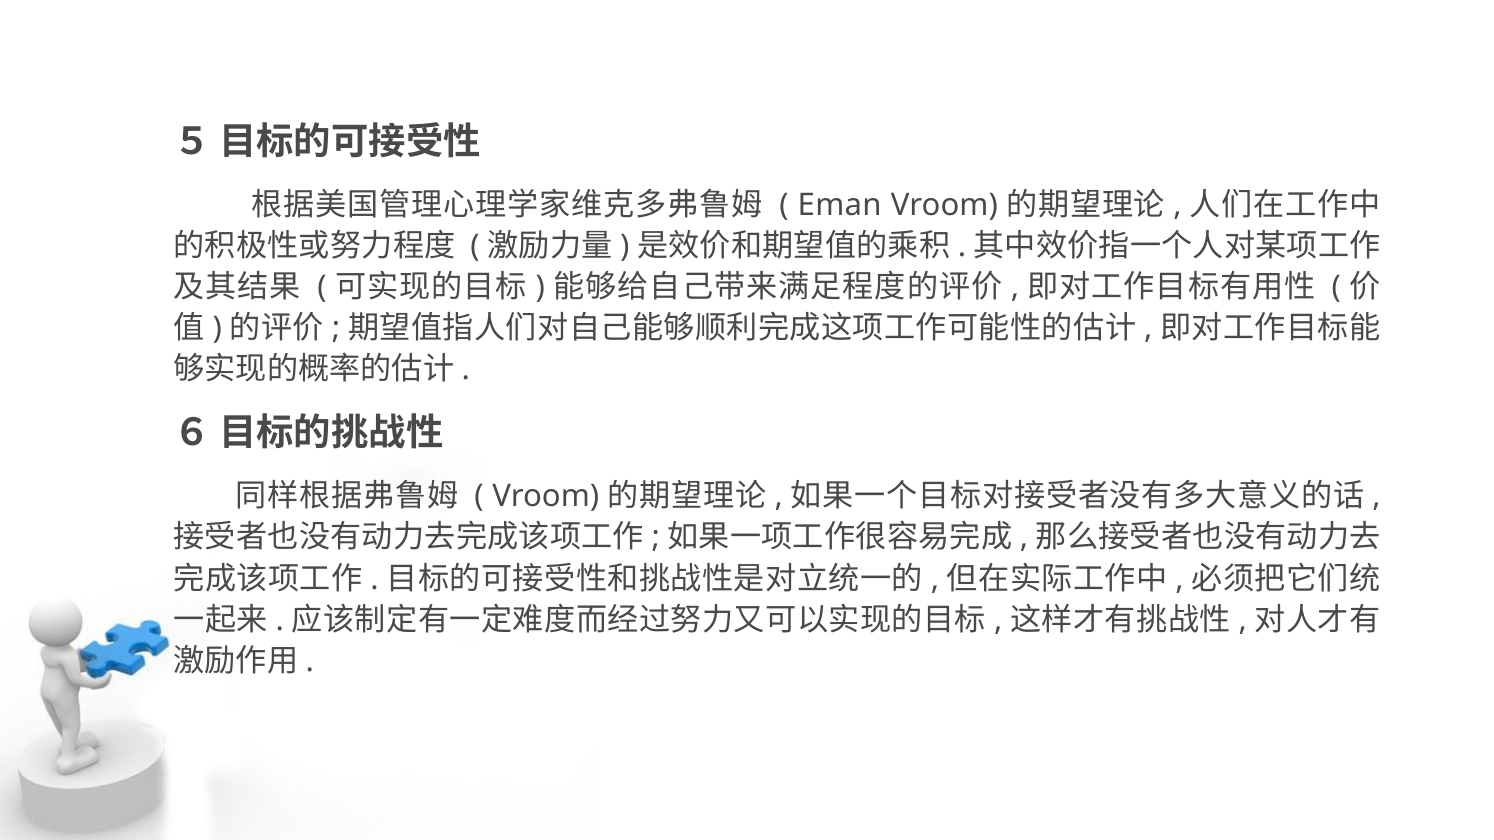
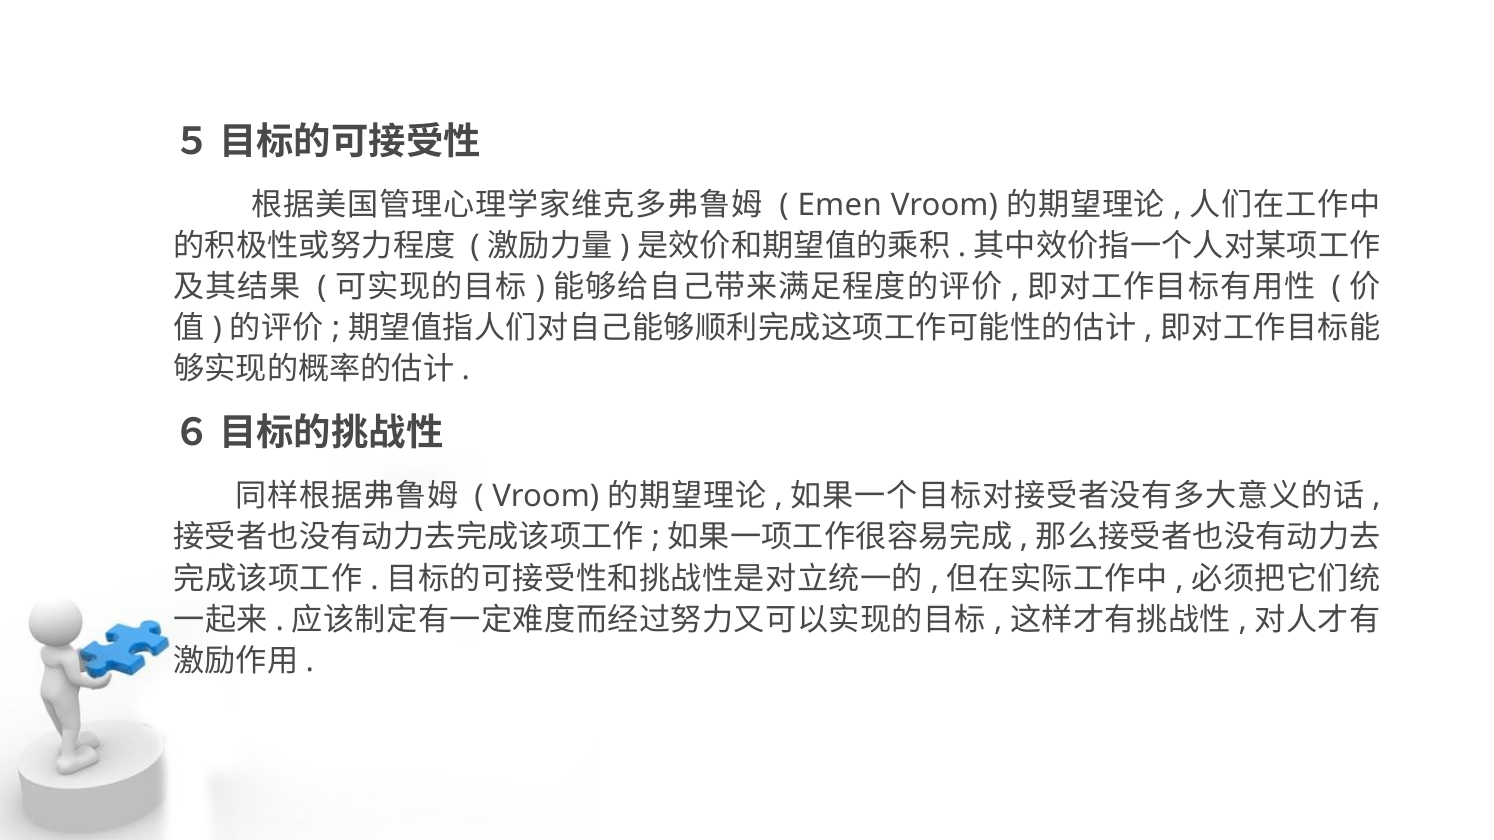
Eman: Eman -> Emen
